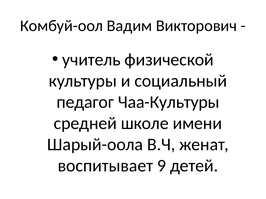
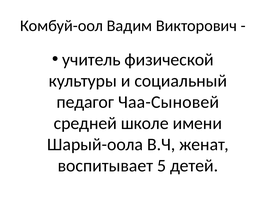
Чаа-Культуры: Чаа-Культуры -> Чаа-Сыновей
9: 9 -> 5
